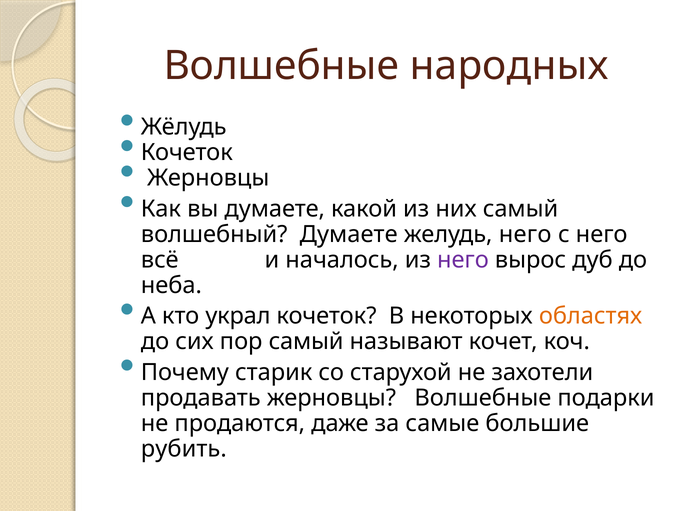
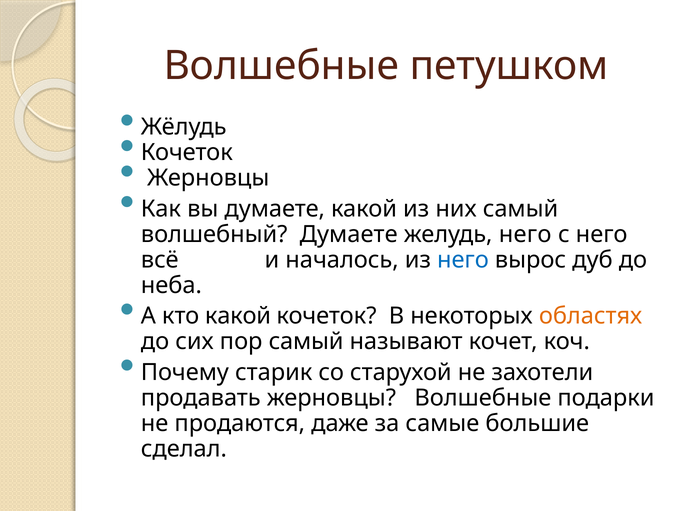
народных: народных -> петушком
него at (463, 260) colour: purple -> blue
кто украл: украл -> какой
рубить: рубить -> сделал
